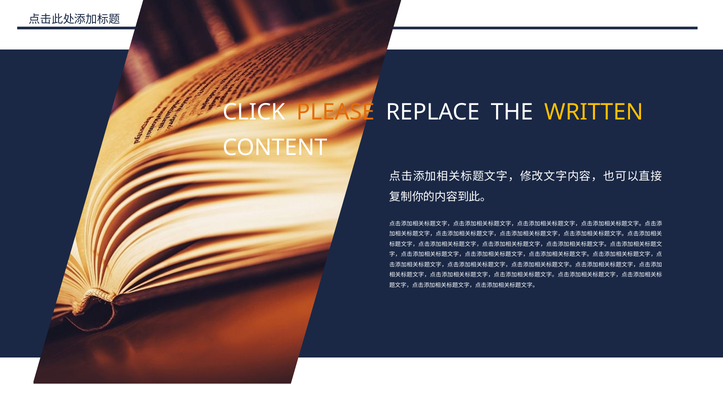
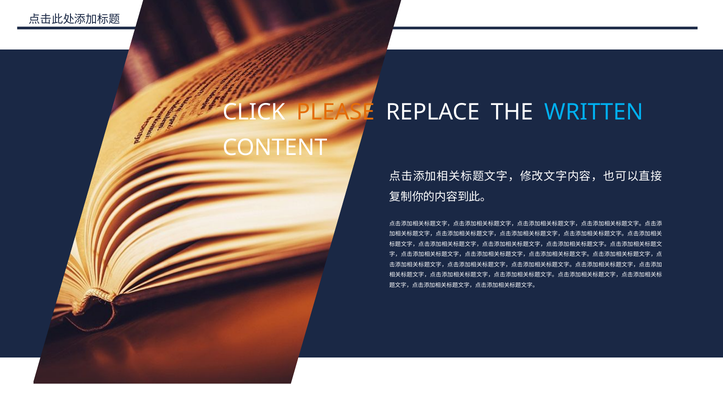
WRITTEN colour: yellow -> light blue
